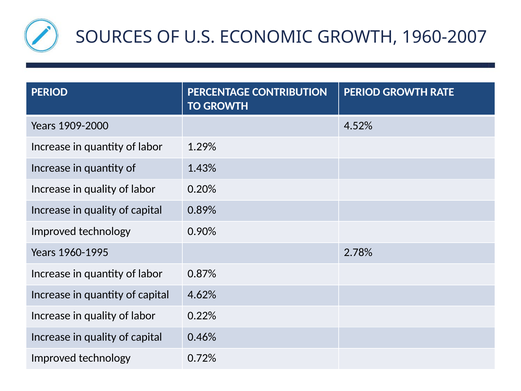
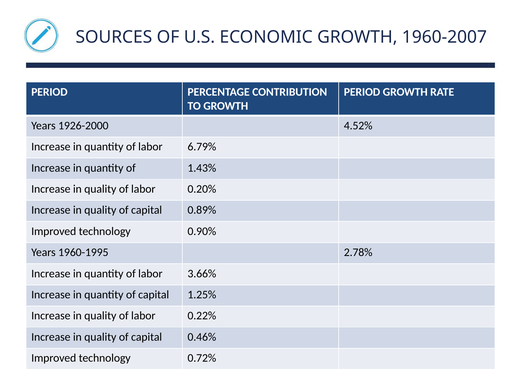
1909-2000: 1909-2000 -> 1926-2000
1.29%: 1.29% -> 6.79%
0.87%: 0.87% -> 3.66%
4.62%: 4.62% -> 1.25%
